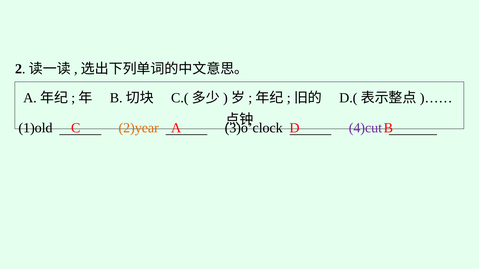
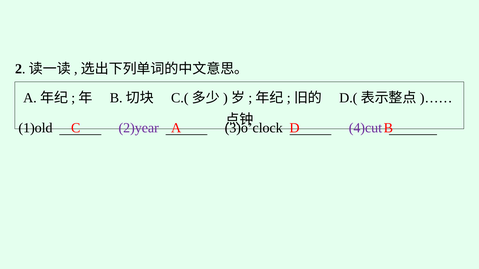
2)year colour: orange -> purple
